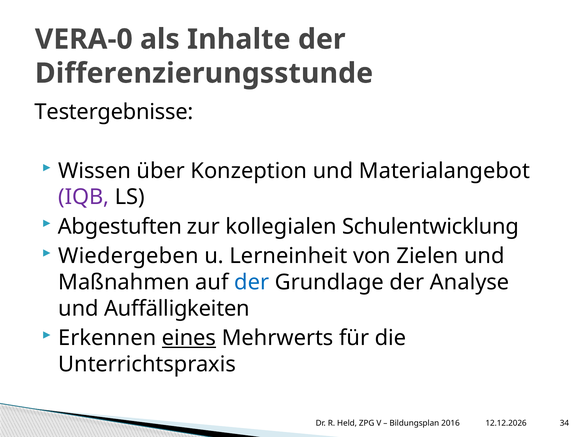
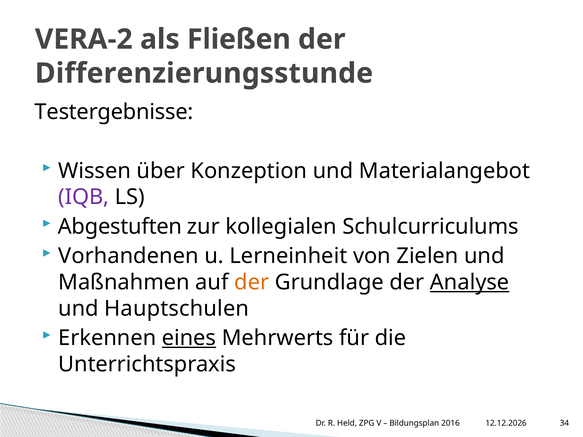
VERA-0: VERA-0 -> VERA-2
Inhalte: Inhalte -> Fließen
Schulentwicklung: Schulentwicklung -> Schulcurriculums
Wiedergeben: Wiedergeben -> Vorhandenen
der at (252, 282) colour: blue -> orange
Analyse underline: none -> present
Auffälligkeiten: Auffälligkeiten -> Hauptschulen
